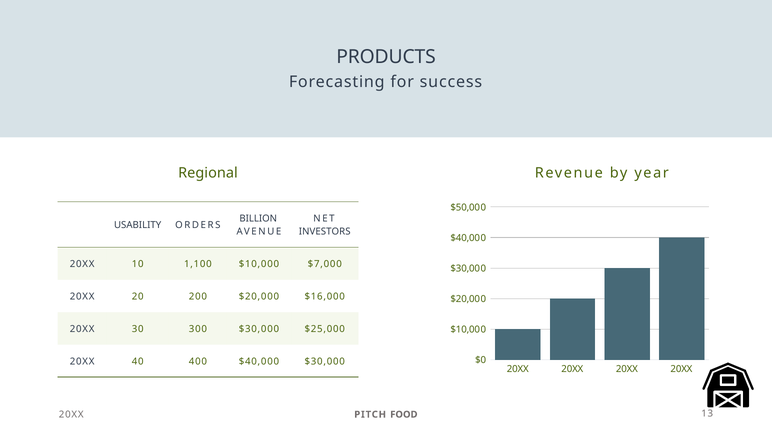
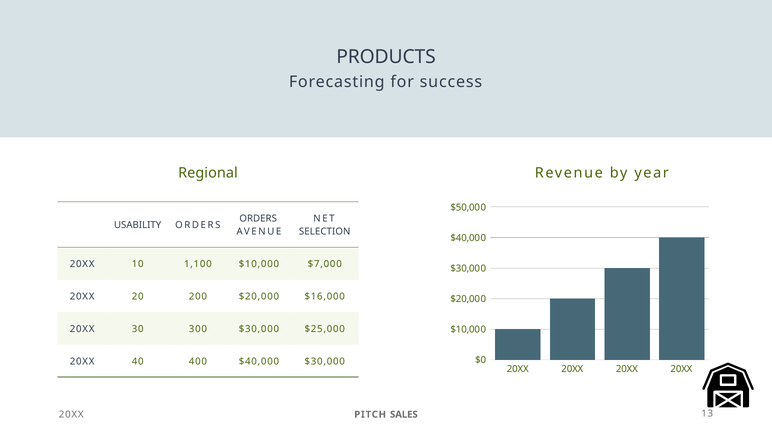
BILLION at (258, 219): BILLION -> ORDERS
INVESTORS: INVESTORS -> SELECTION
FOOD: FOOD -> SALES
